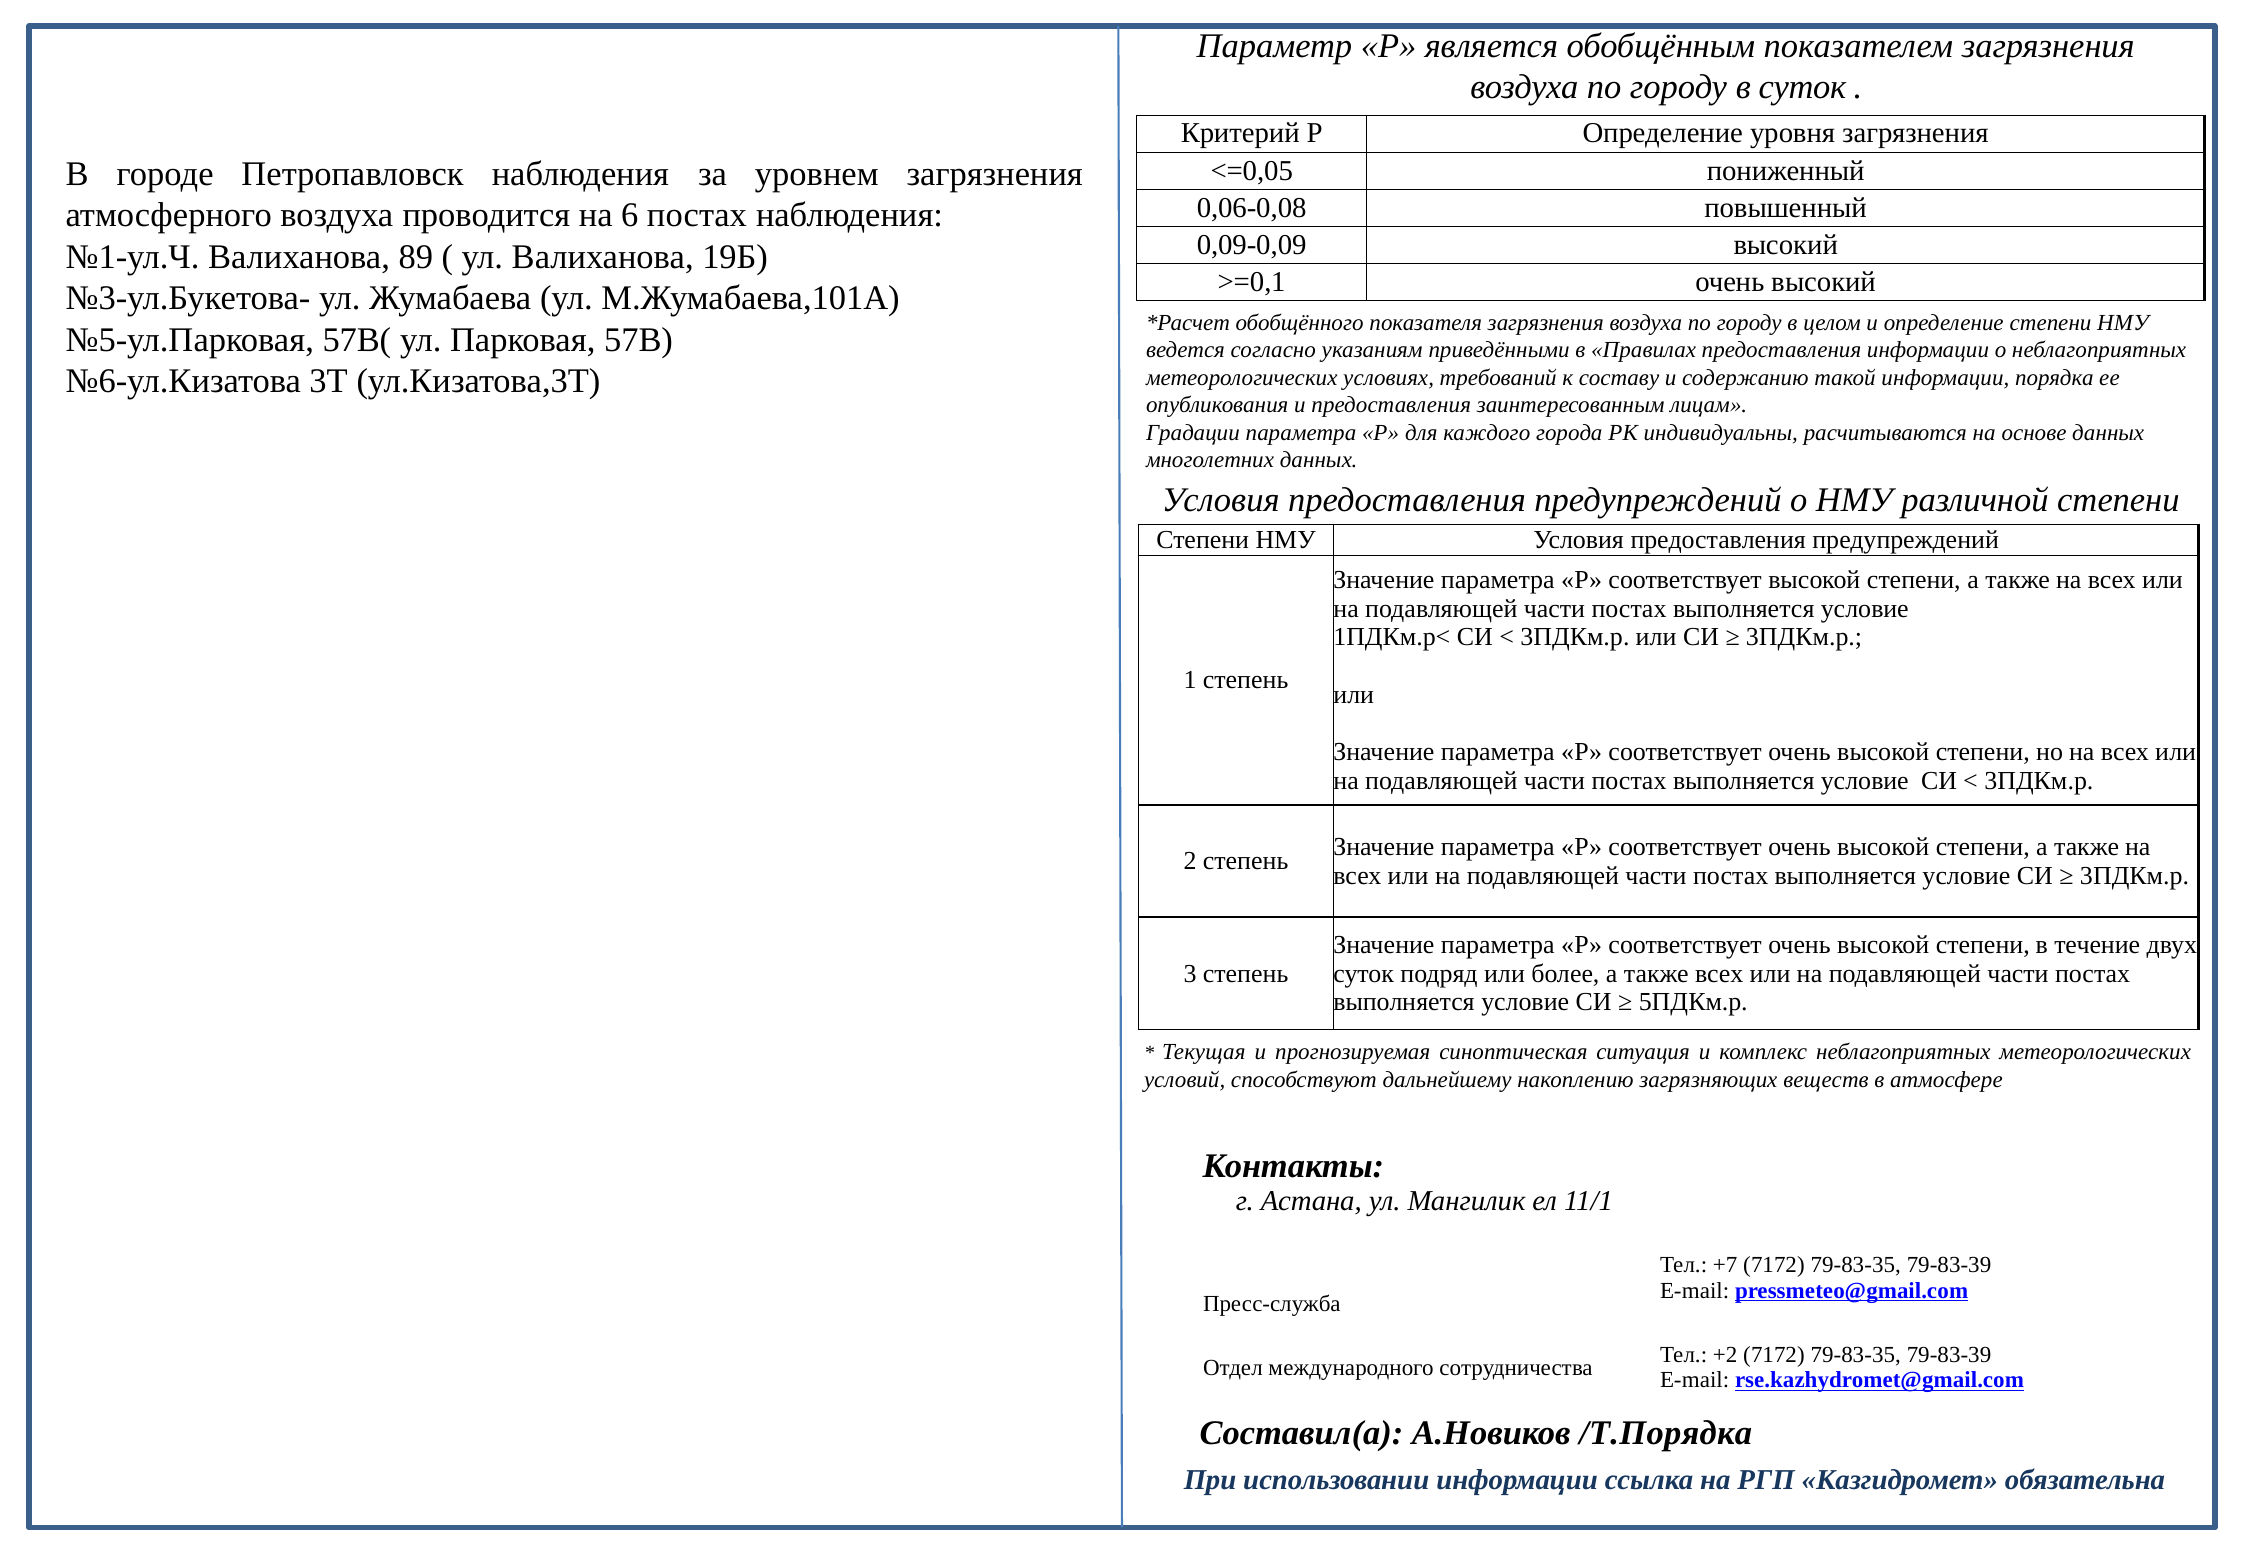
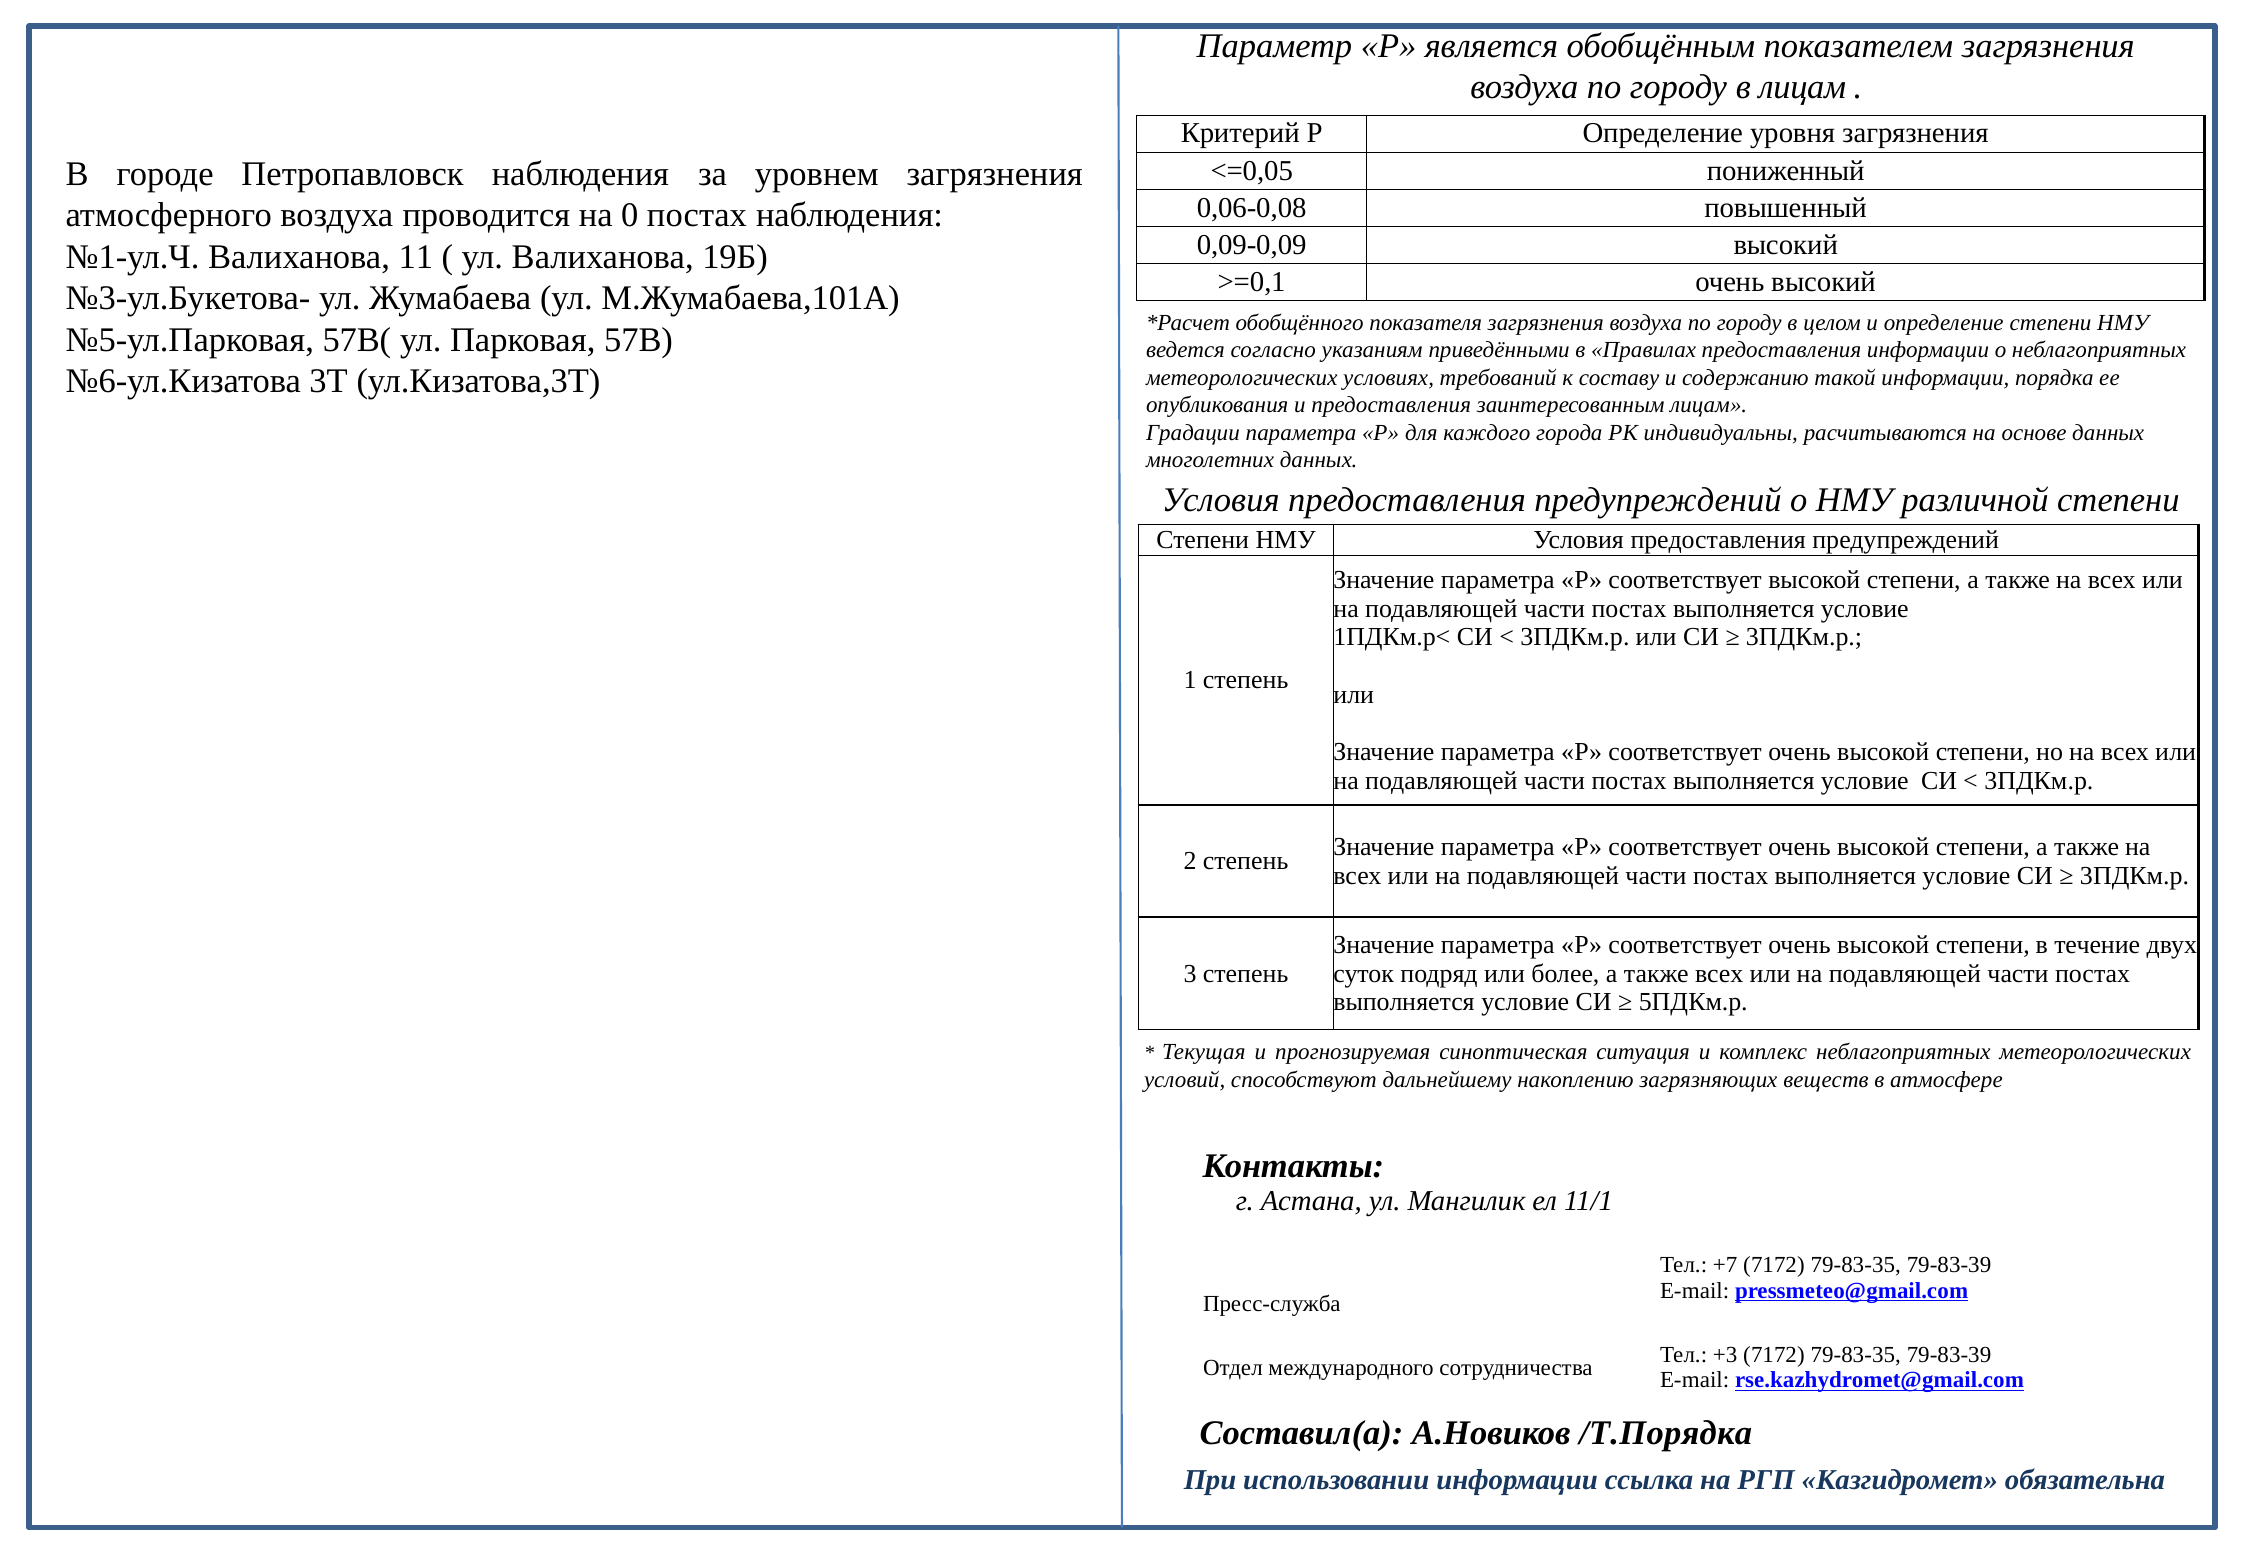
в суток: суток -> лицам
6: 6 -> 0
89: 89 -> 11
+2: +2 -> +3
